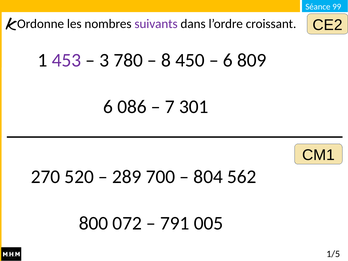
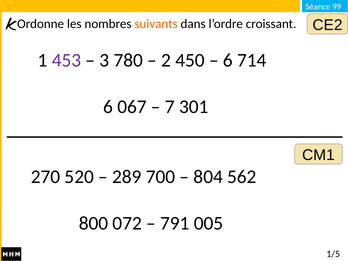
suivants colour: purple -> orange
8: 8 -> 2
809: 809 -> 714
086: 086 -> 067
